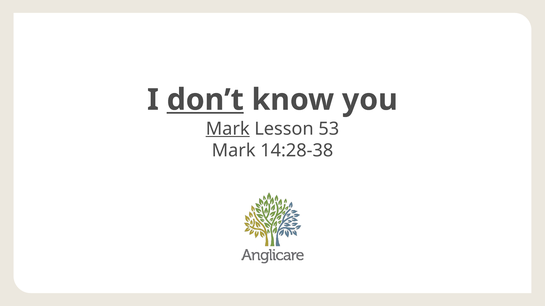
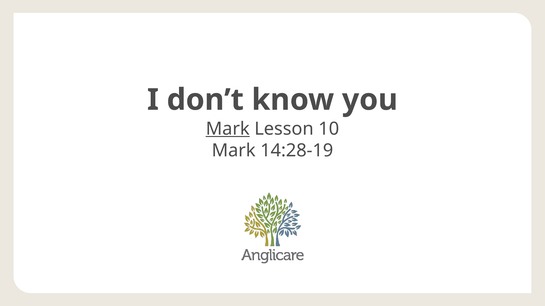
don’t underline: present -> none
53: 53 -> 10
14:28-38: 14:28-38 -> 14:28-19
